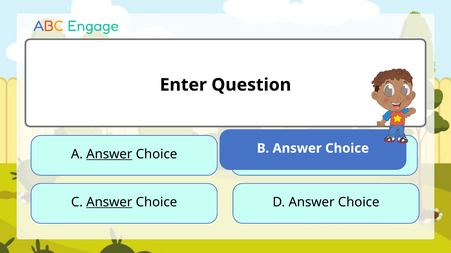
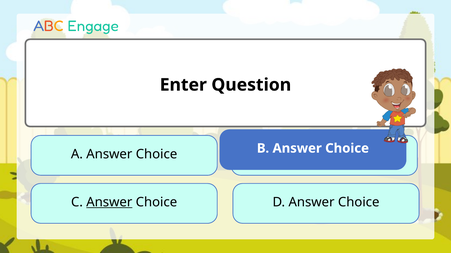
Answer at (109, 154) underline: present -> none
